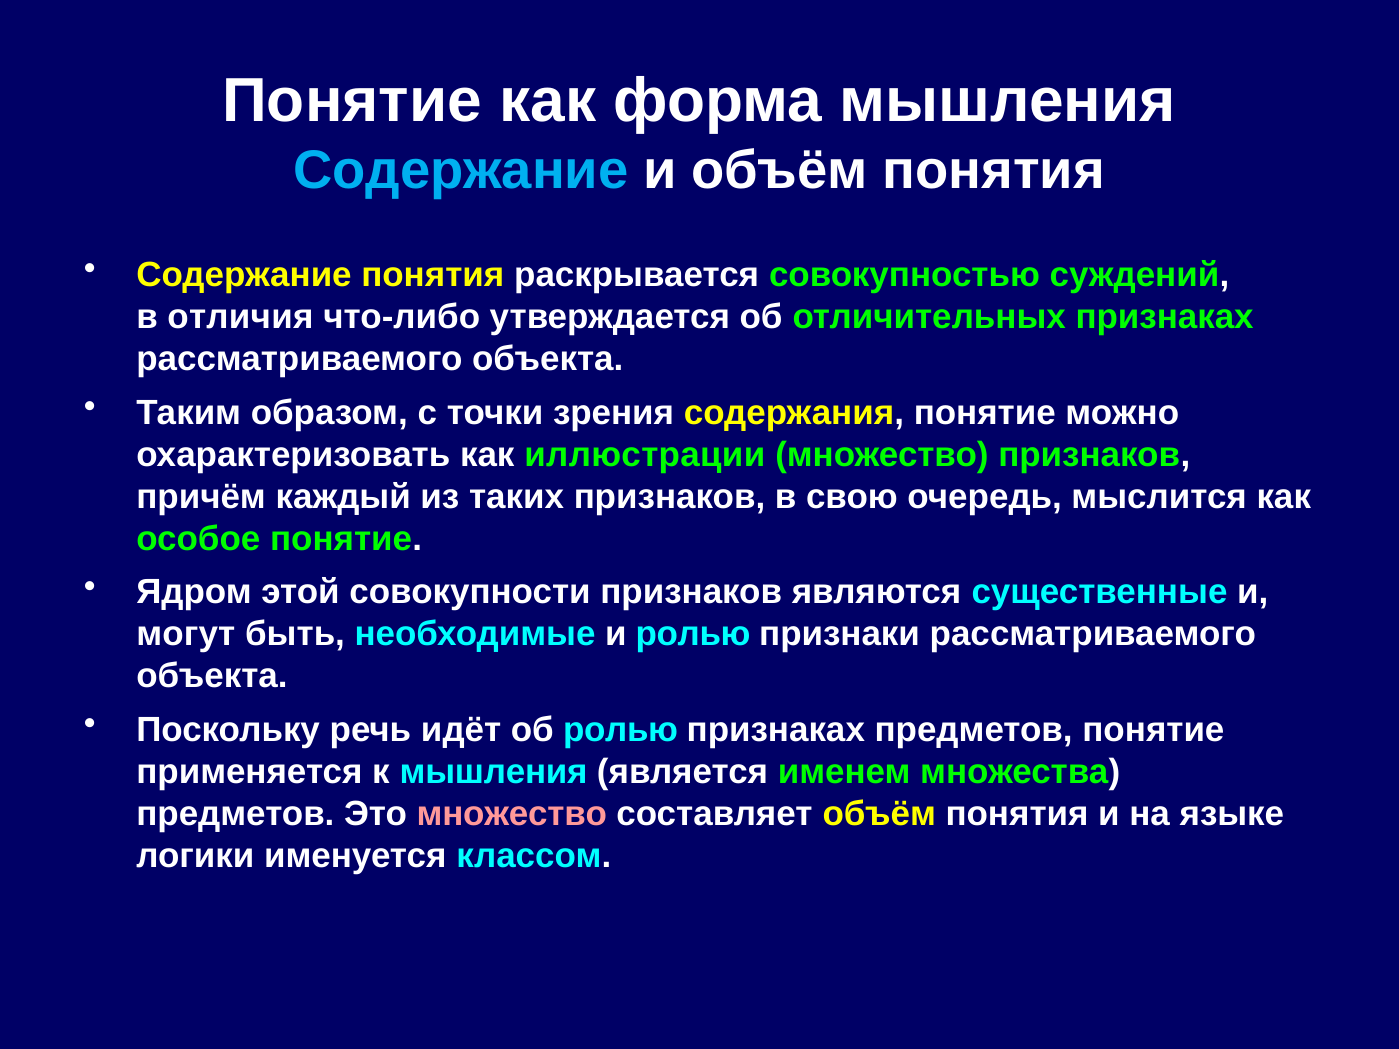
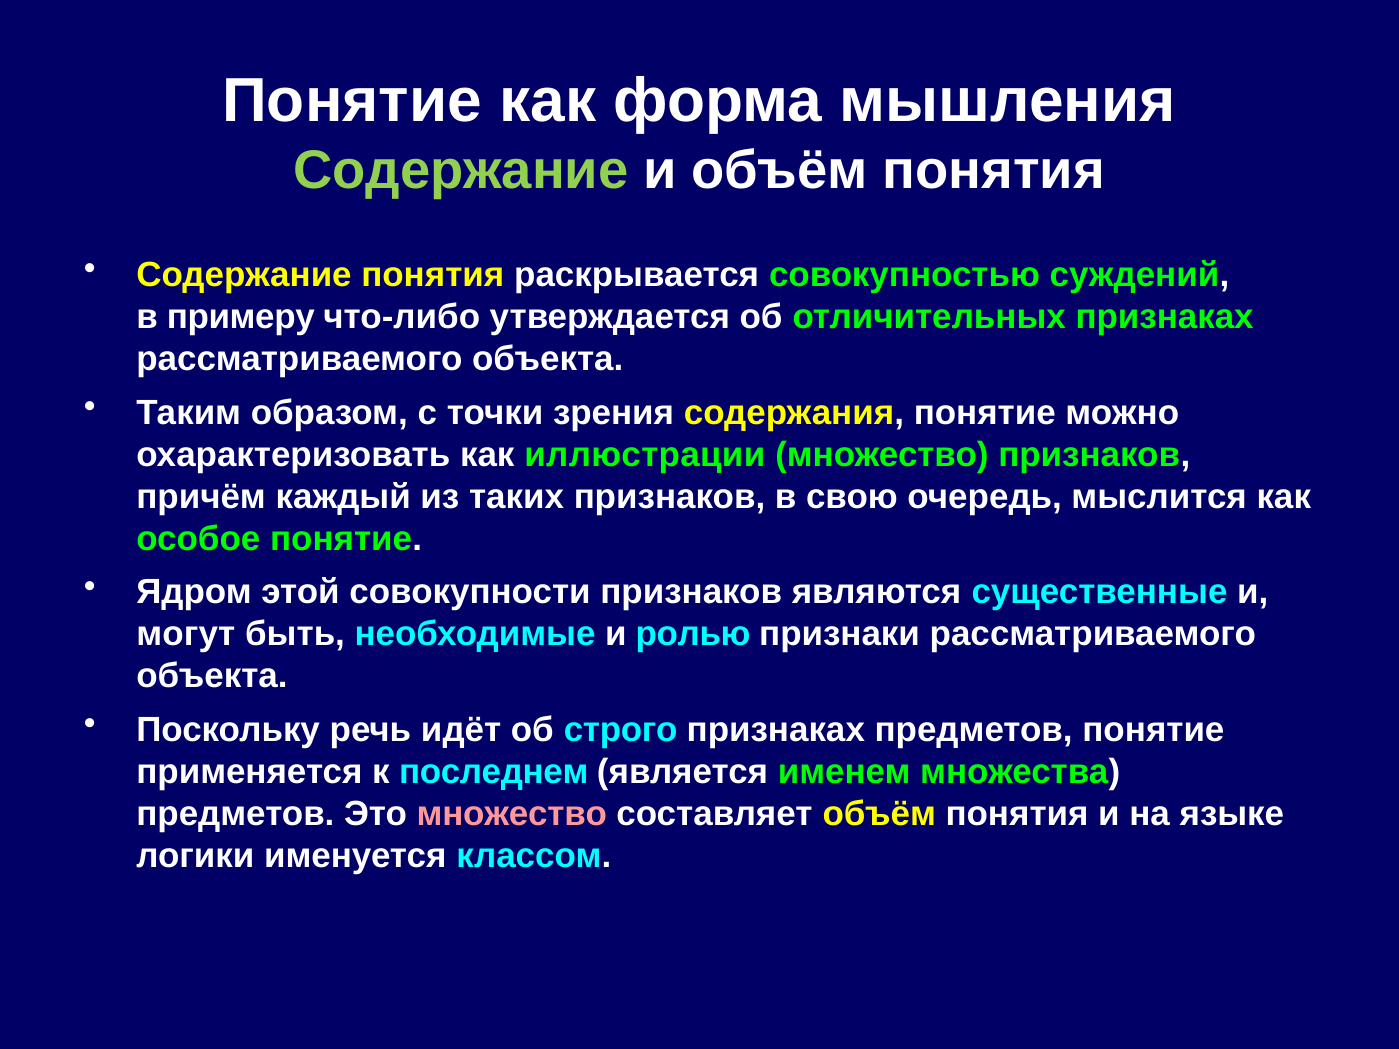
Содержание at (461, 171) colour: light blue -> light green
отличия: отличия -> примеру
об ролью: ролью -> строго
к мышления: мышления -> последнем
